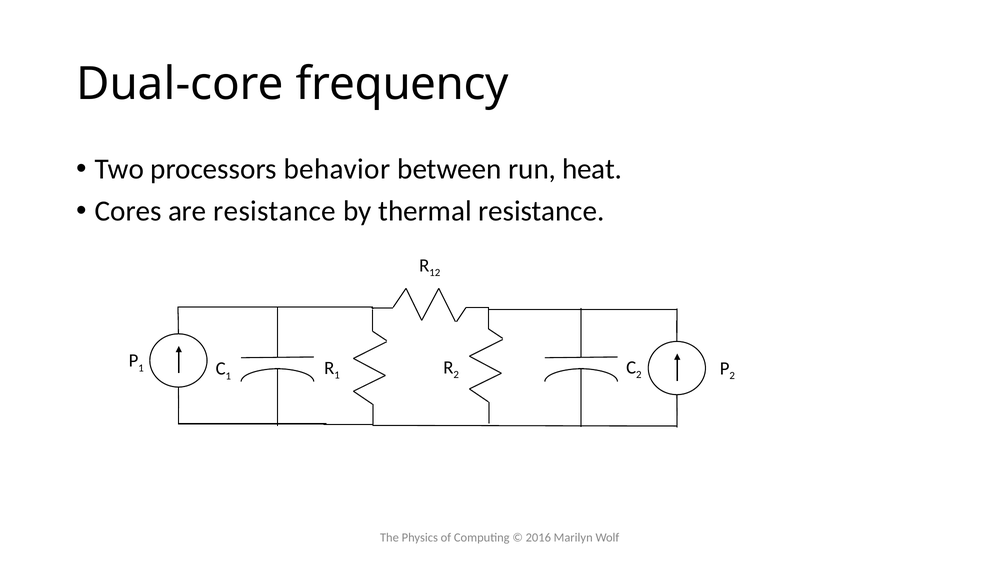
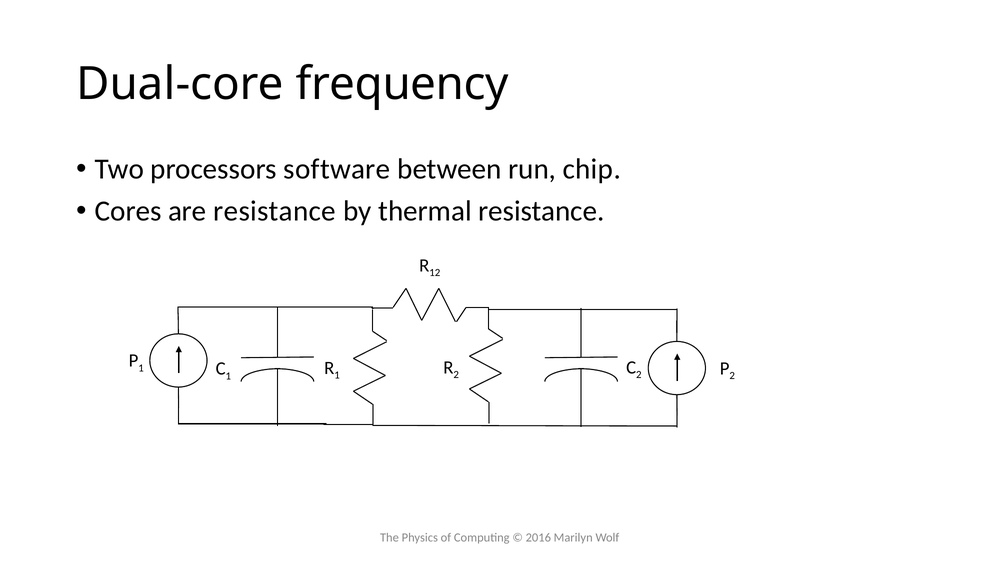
behavior: behavior -> software
heat: heat -> chip
